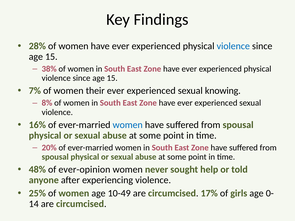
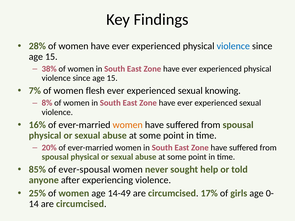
their: their -> flesh
women at (128, 125) colour: blue -> orange
48%: 48% -> 85%
ever-opinion: ever-opinion -> ever-spousal
10-49: 10-49 -> 14-49
